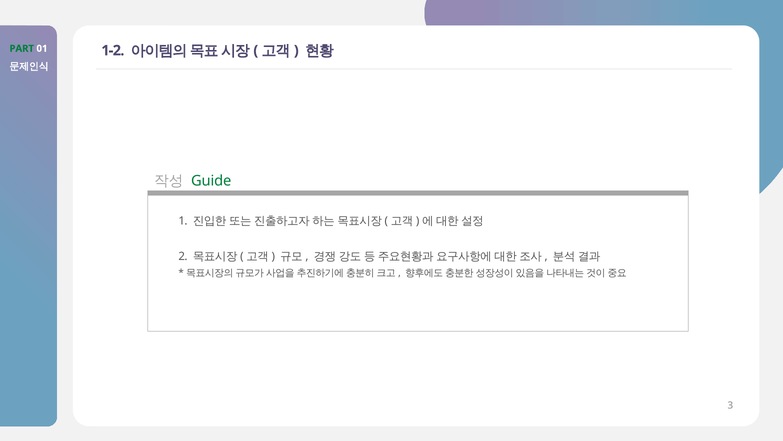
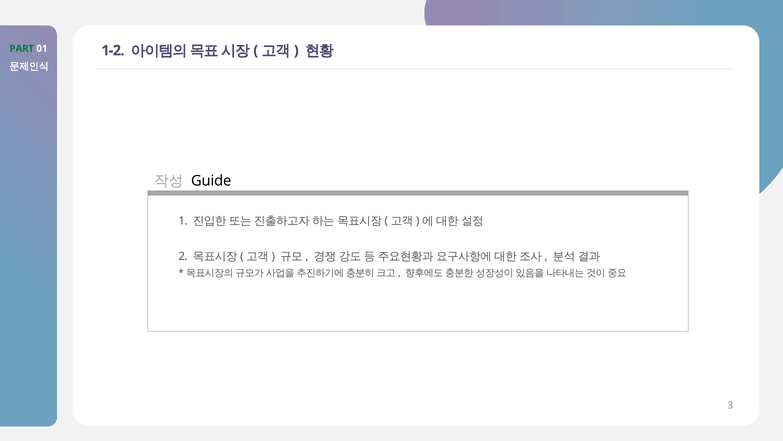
Guide colour: green -> black
